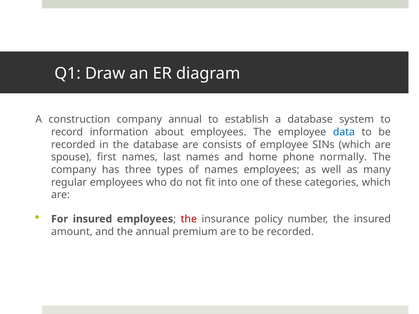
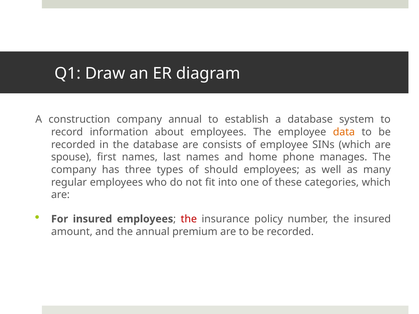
data colour: blue -> orange
normally: normally -> manages
of names: names -> should
